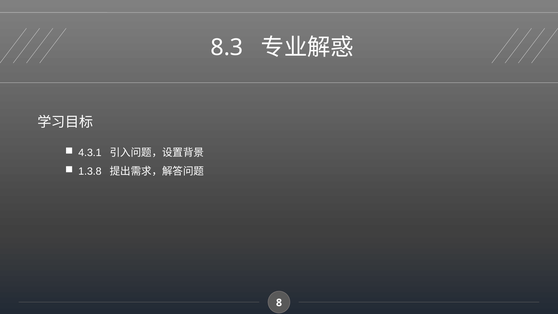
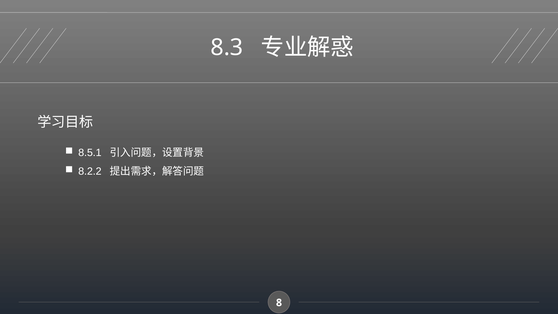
4.3.1: 4.3.1 -> 8.5.1
1.3.8: 1.3.8 -> 8.2.2
